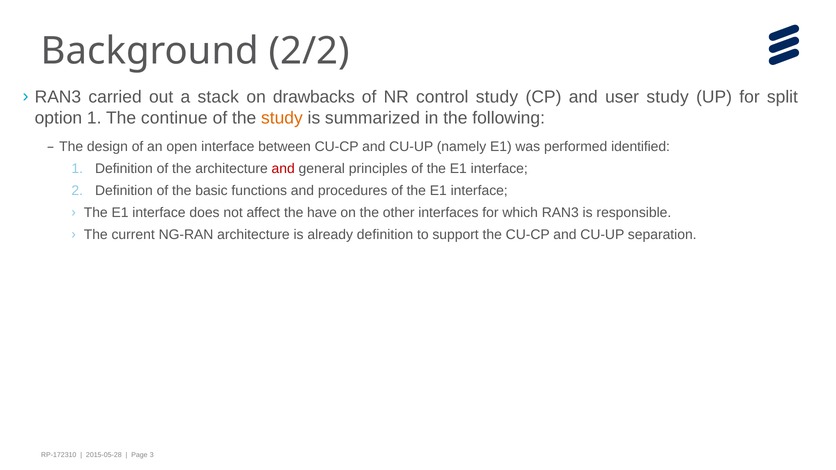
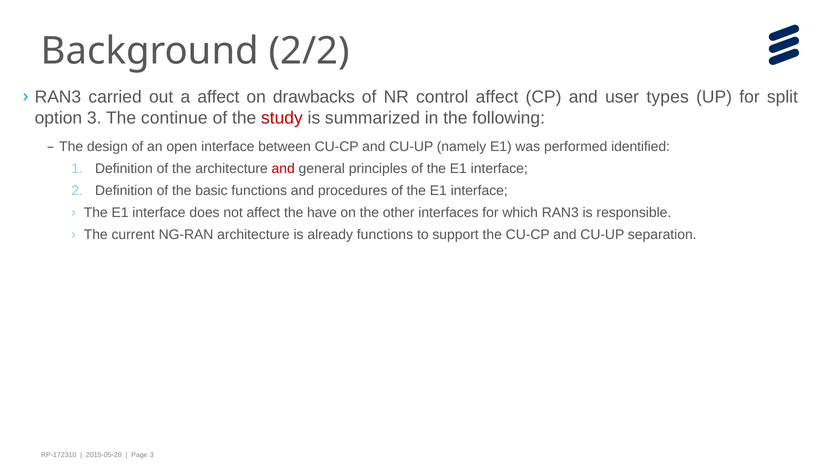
a stack: stack -> affect
control study: study -> affect
user study: study -> types
option 1: 1 -> 3
study at (282, 118) colour: orange -> red
already definition: definition -> functions
